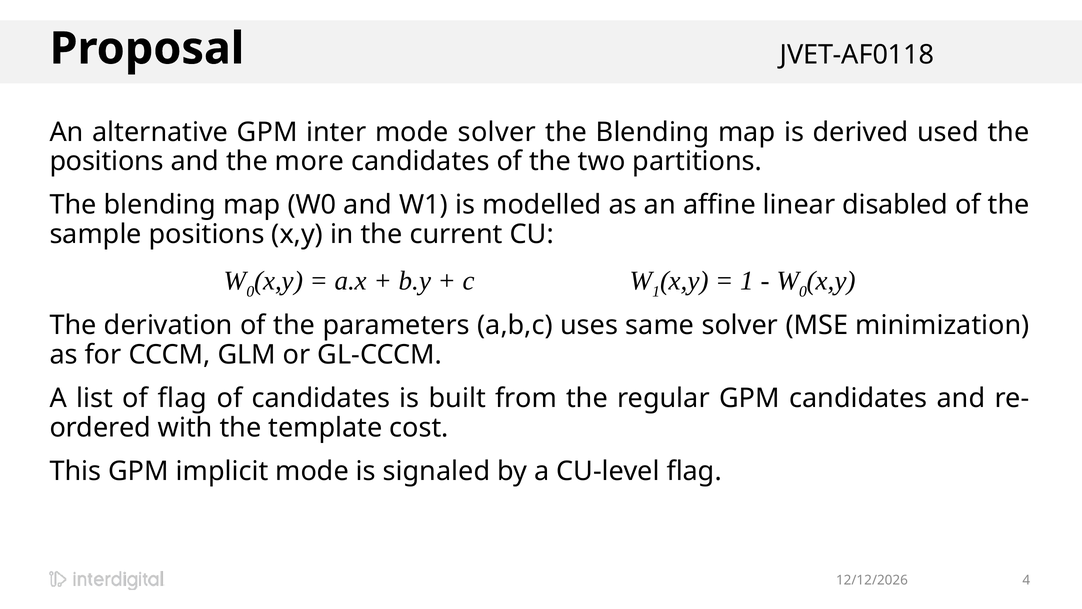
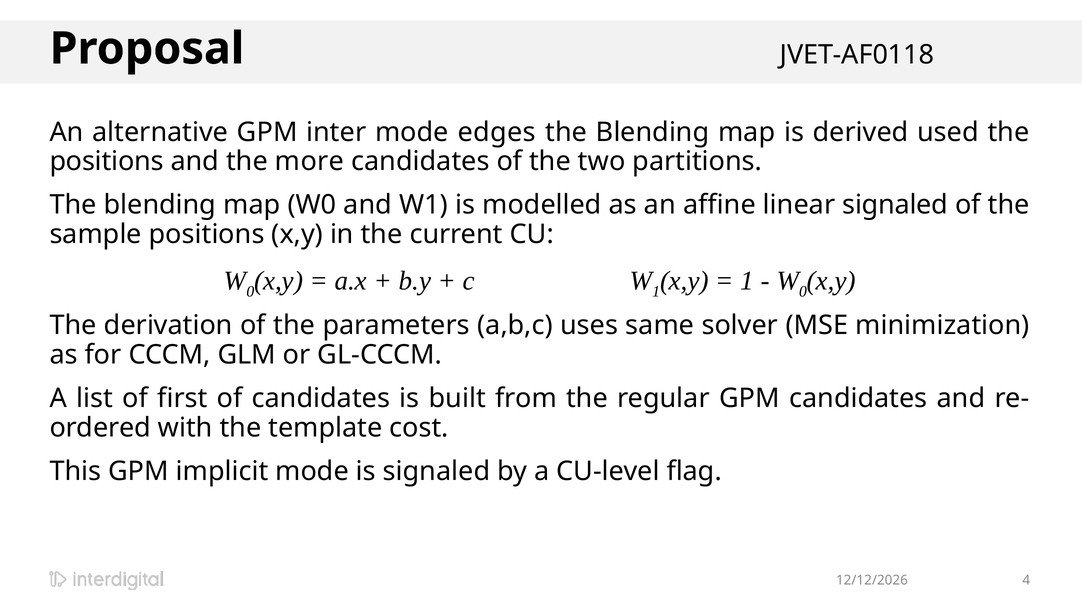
mode solver: solver -> edges
linear disabled: disabled -> signaled
of flag: flag -> first
